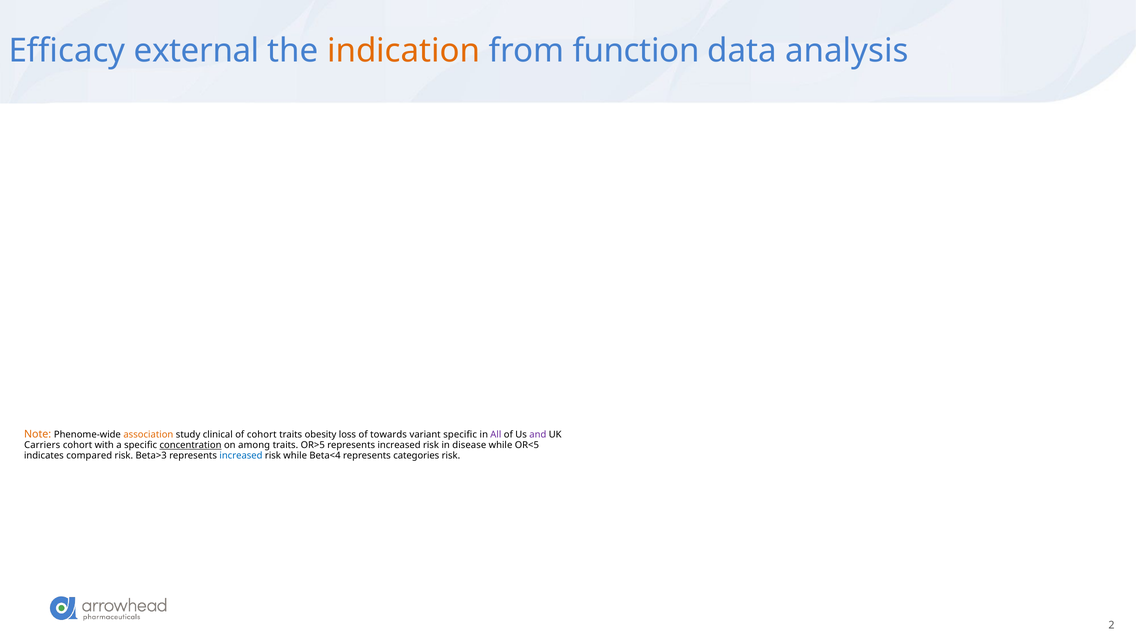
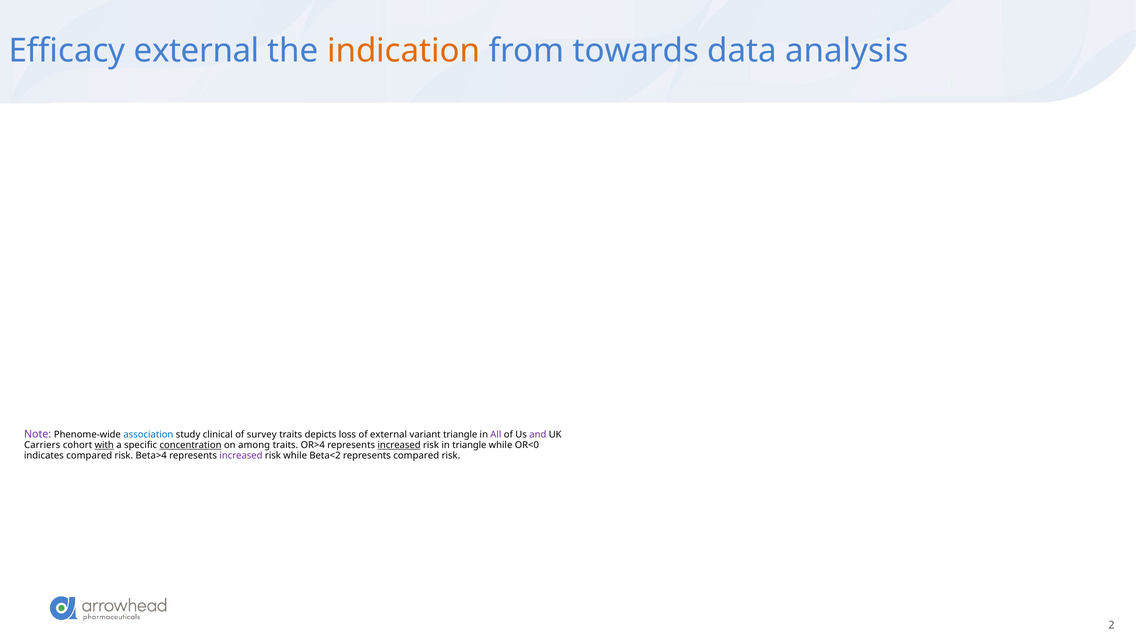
function: function -> towards
Note colour: orange -> purple
association colour: orange -> blue
of cohort: cohort -> survey
obesity: obesity -> depicts
of towards: towards -> external
variant specific: specific -> triangle
with underline: none -> present
OR>5: OR>5 -> OR>4
increased at (399, 445) underline: none -> present
in disease: disease -> triangle
OR<5: OR<5 -> OR<0
Beta>3: Beta>3 -> Beta>4
increased at (241, 455) colour: blue -> purple
Beta<4: Beta<4 -> Beta<2
represents categories: categories -> compared
